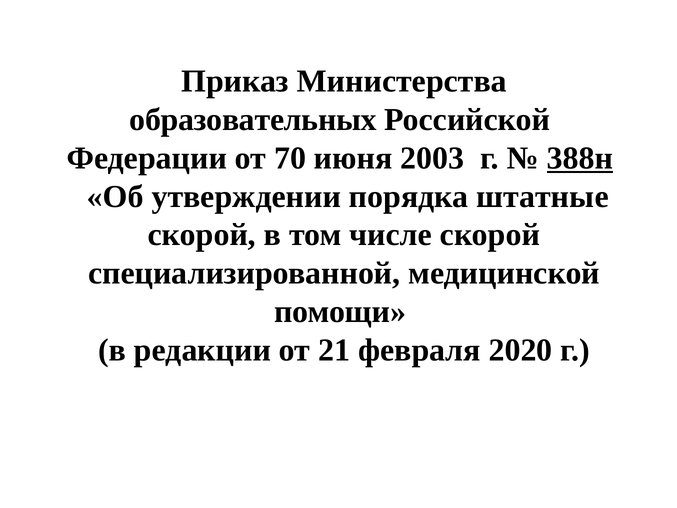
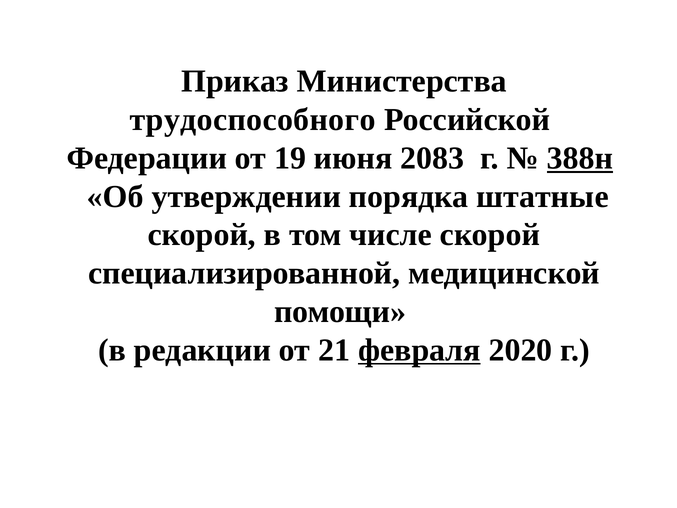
образовательных: образовательных -> трудоспособного
70: 70 -> 19
2003: 2003 -> 2083
февраля underline: none -> present
